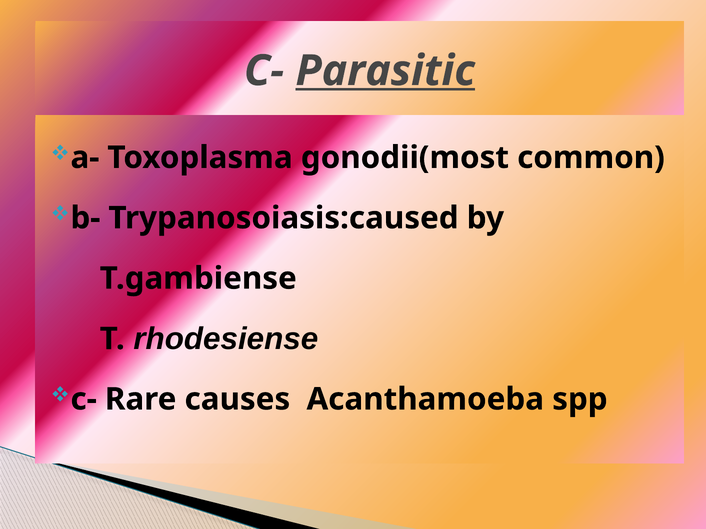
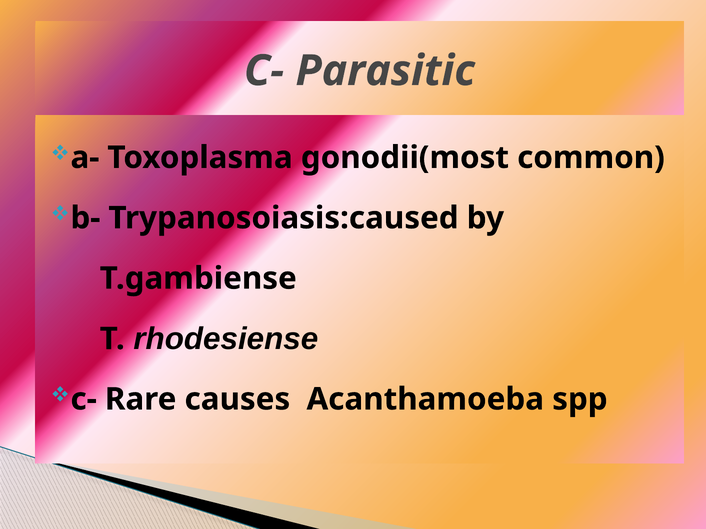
Parasitic underline: present -> none
